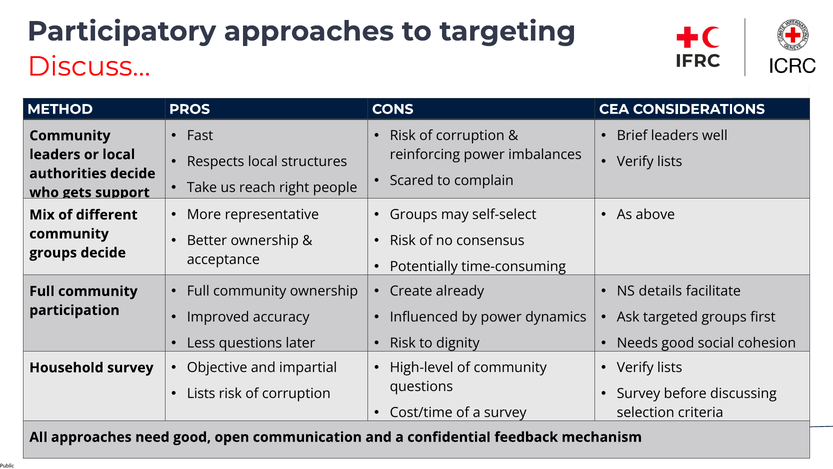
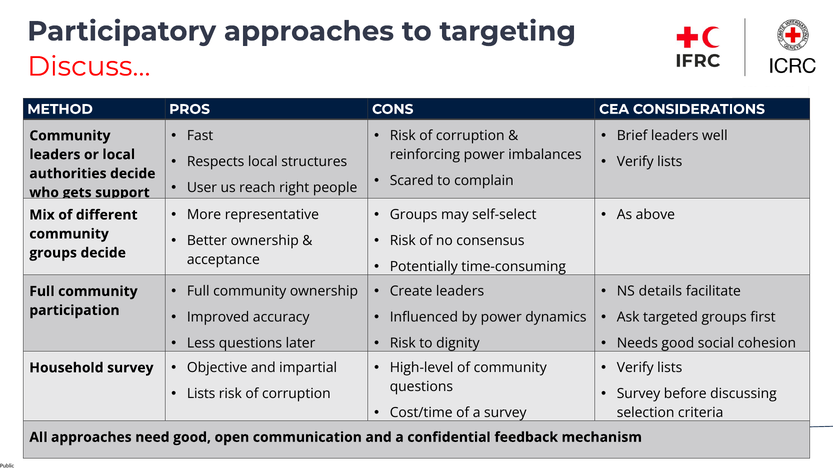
Take: Take -> User
Create already: already -> leaders
